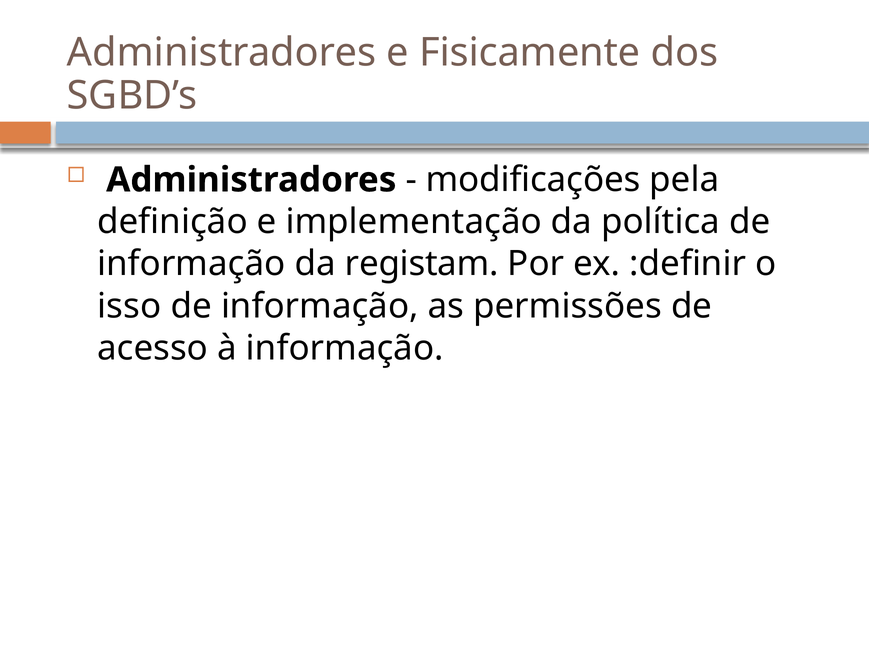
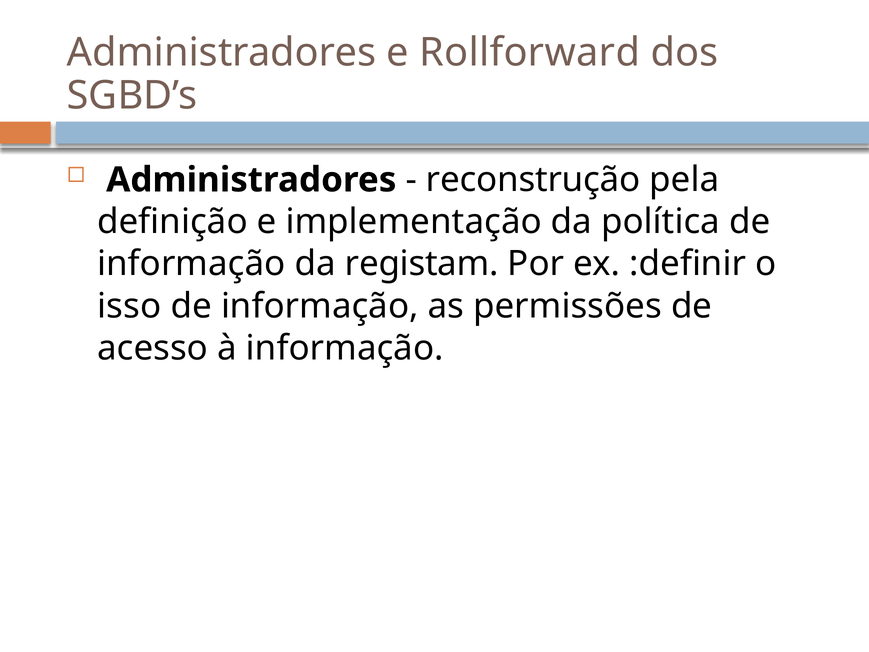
Fisicamente: Fisicamente -> Rollforward
modificações: modificações -> reconstrução
